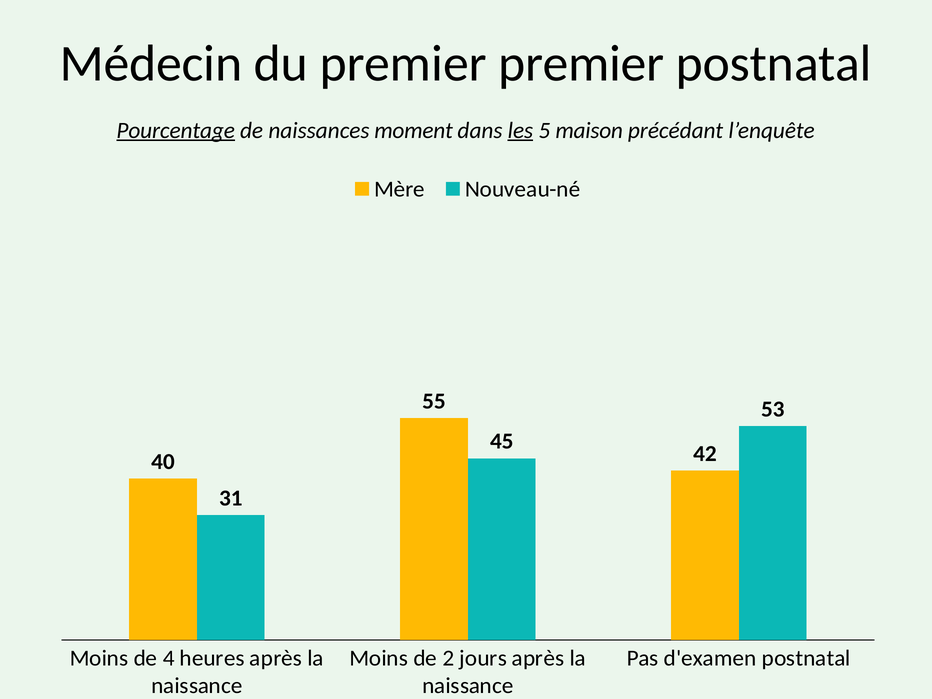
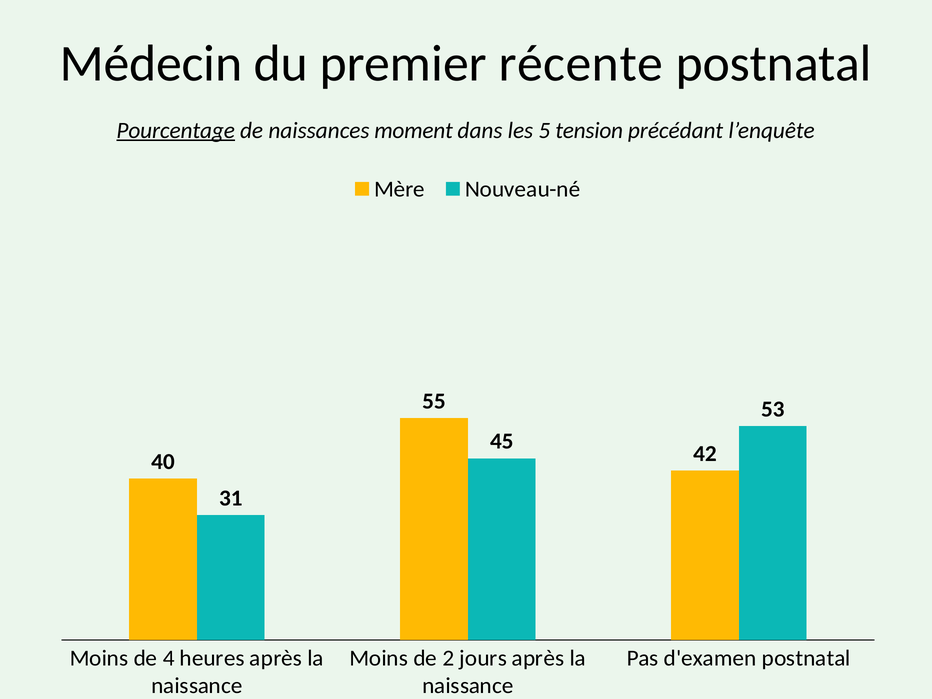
premier premier: premier -> récente
les underline: present -> none
maison: maison -> tension
